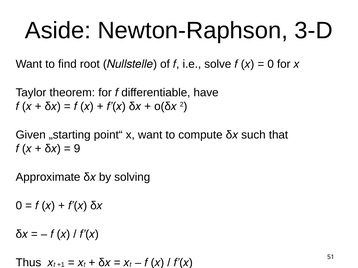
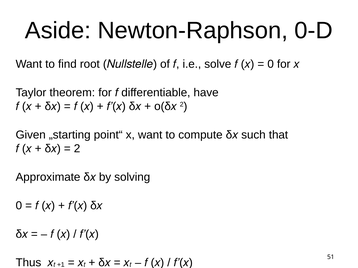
3-D: 3-D -> 0-D
9 at (77, 149): 9 -> 2
